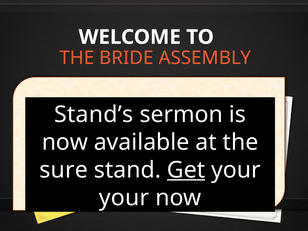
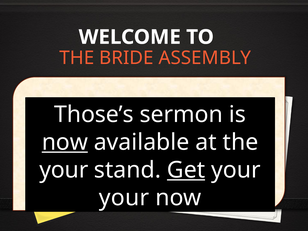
Stand’s: Stand’s -> Those’s
now at (65, 142) underline: none -> present
sure at (64, 170): sure -> your
